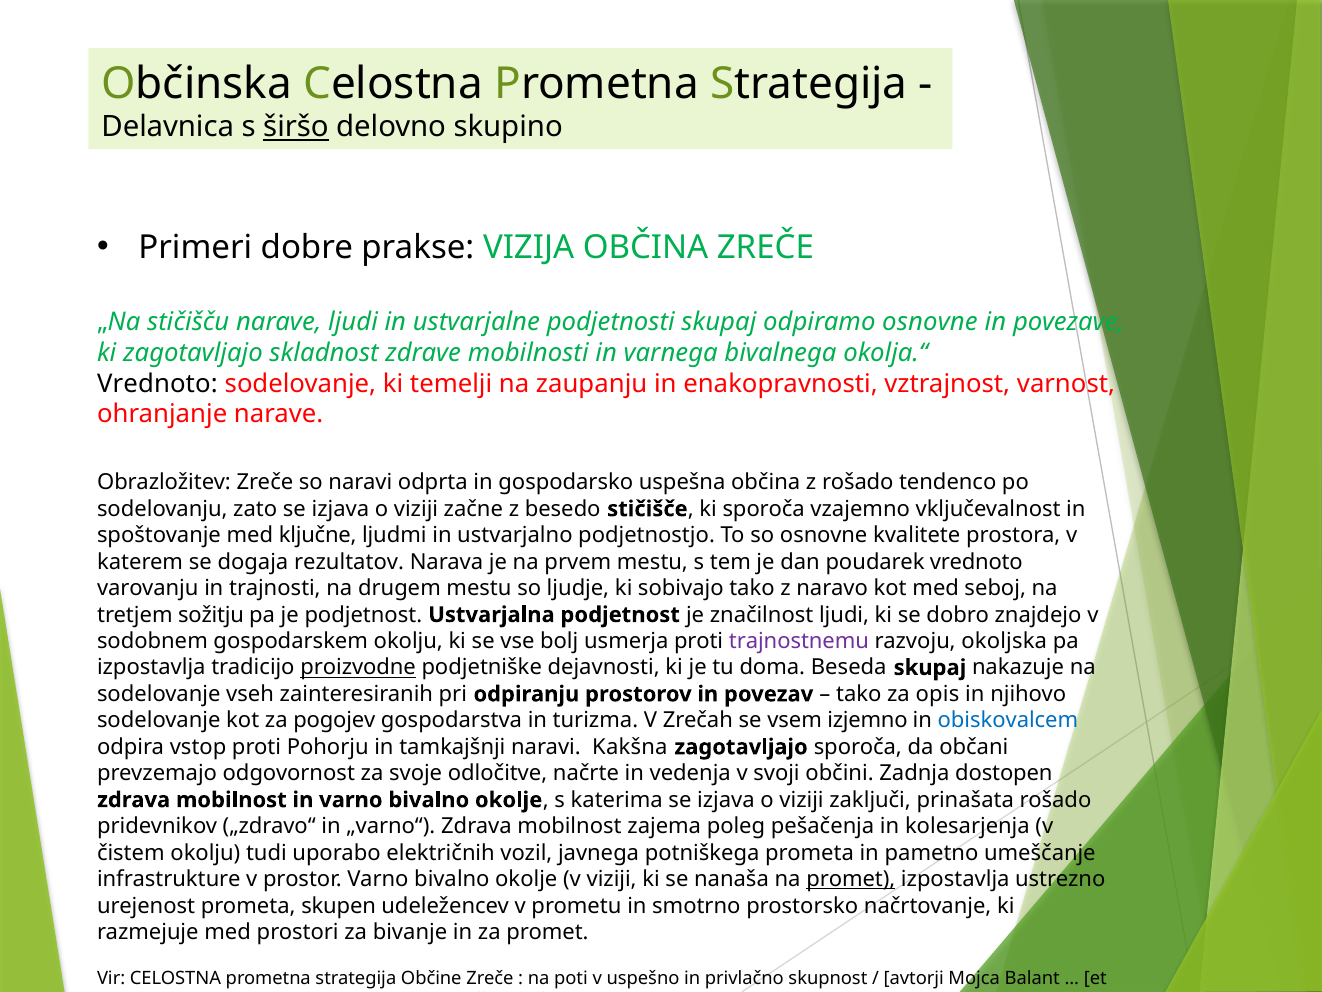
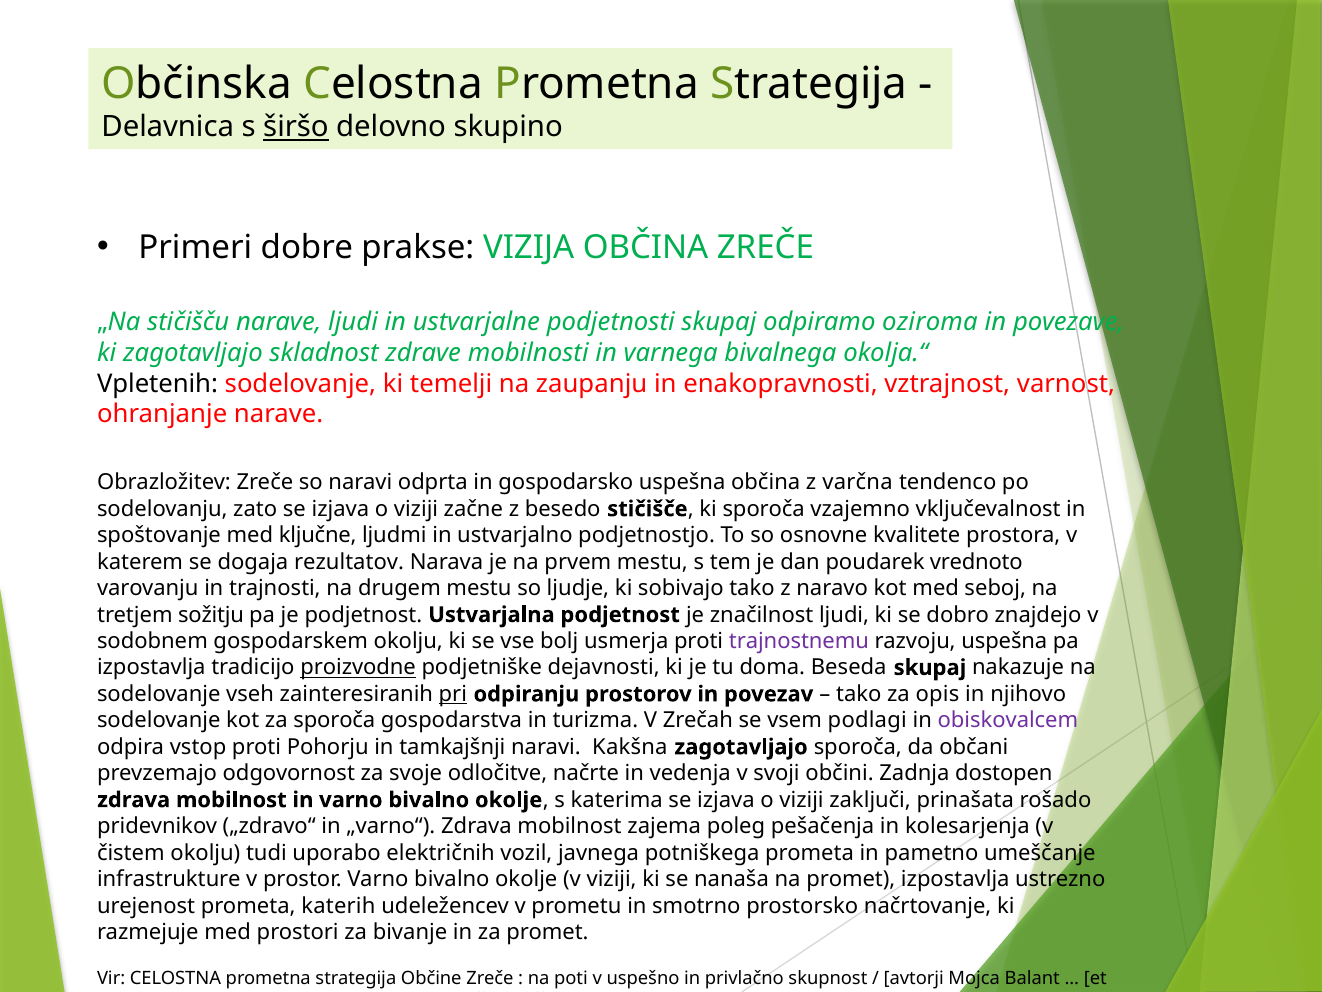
odpiramo osnovne: osnovne -> oziroma
Vrednoto at (157, 383): Vrednoto -> Vpletenih
z rošado: rošado -> varčna
razvoju okoljska: okoljska -> uspešna
pri underline: none -> present
za pogojev: pogojev -> sporoča
izjemno: izjemno -> podlagi
obiskovalcem colour: blue -> purple
promet at (851, 879) underline: present -> none
skupen: skupen -> katerih
